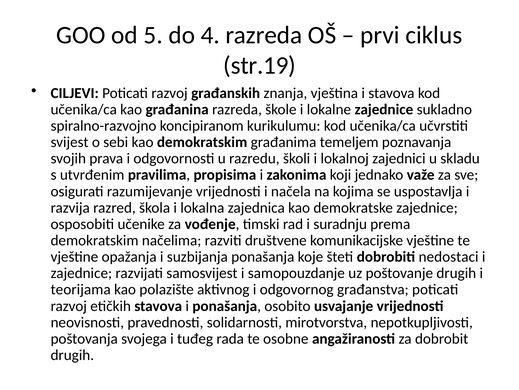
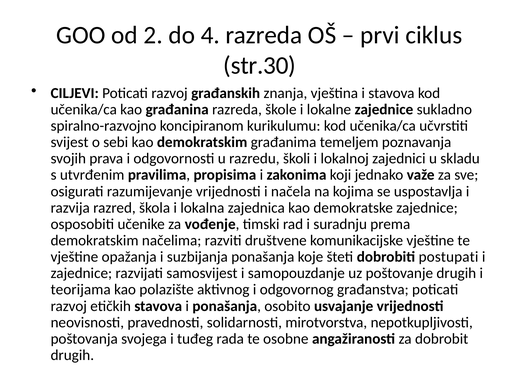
5: 5 -> 2
str.19: str.19 -> str.30
nedostaci: nedostaci -> postupati
